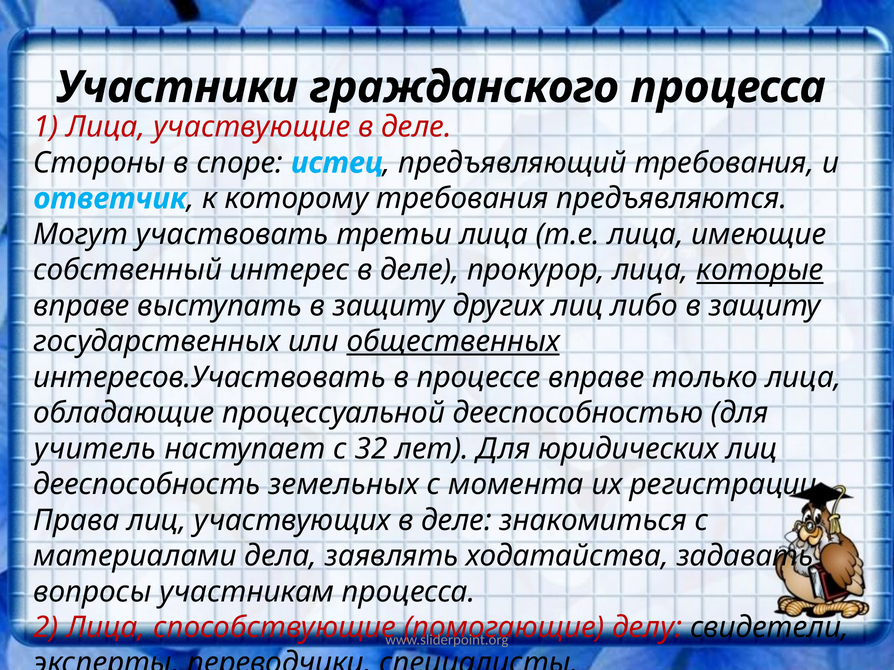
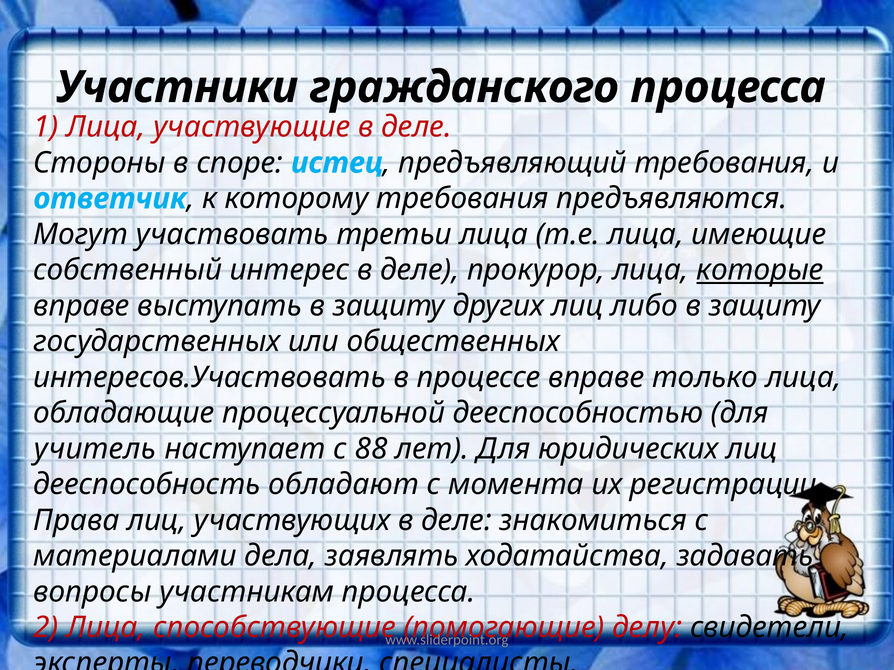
общественных underline: present -> none
32: 32 -> 88
земельных: земельных -> обладают
